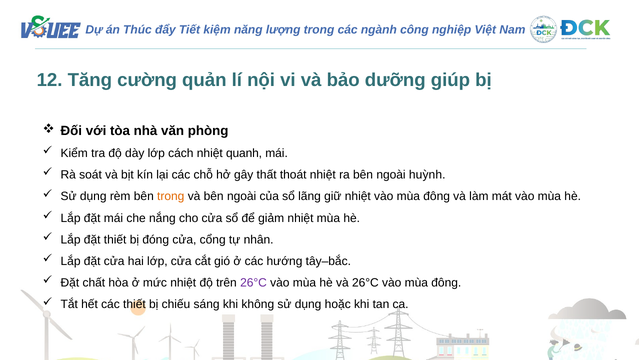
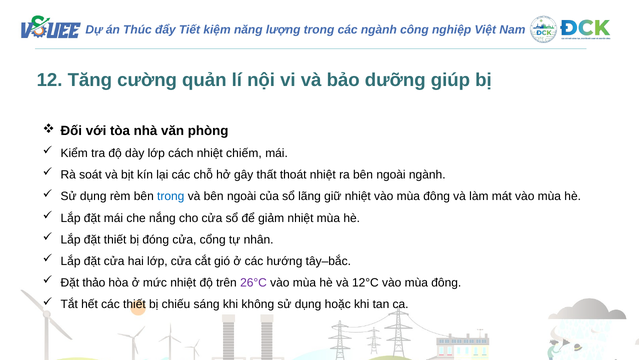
quanh: quanh -> chiếm
ngoài huỳnh: huỳnh -> ngành
trong at (171, 196) colour: orange -> blue
chất: chất -> thảo
và 26°C: 26°C -> 12°C
